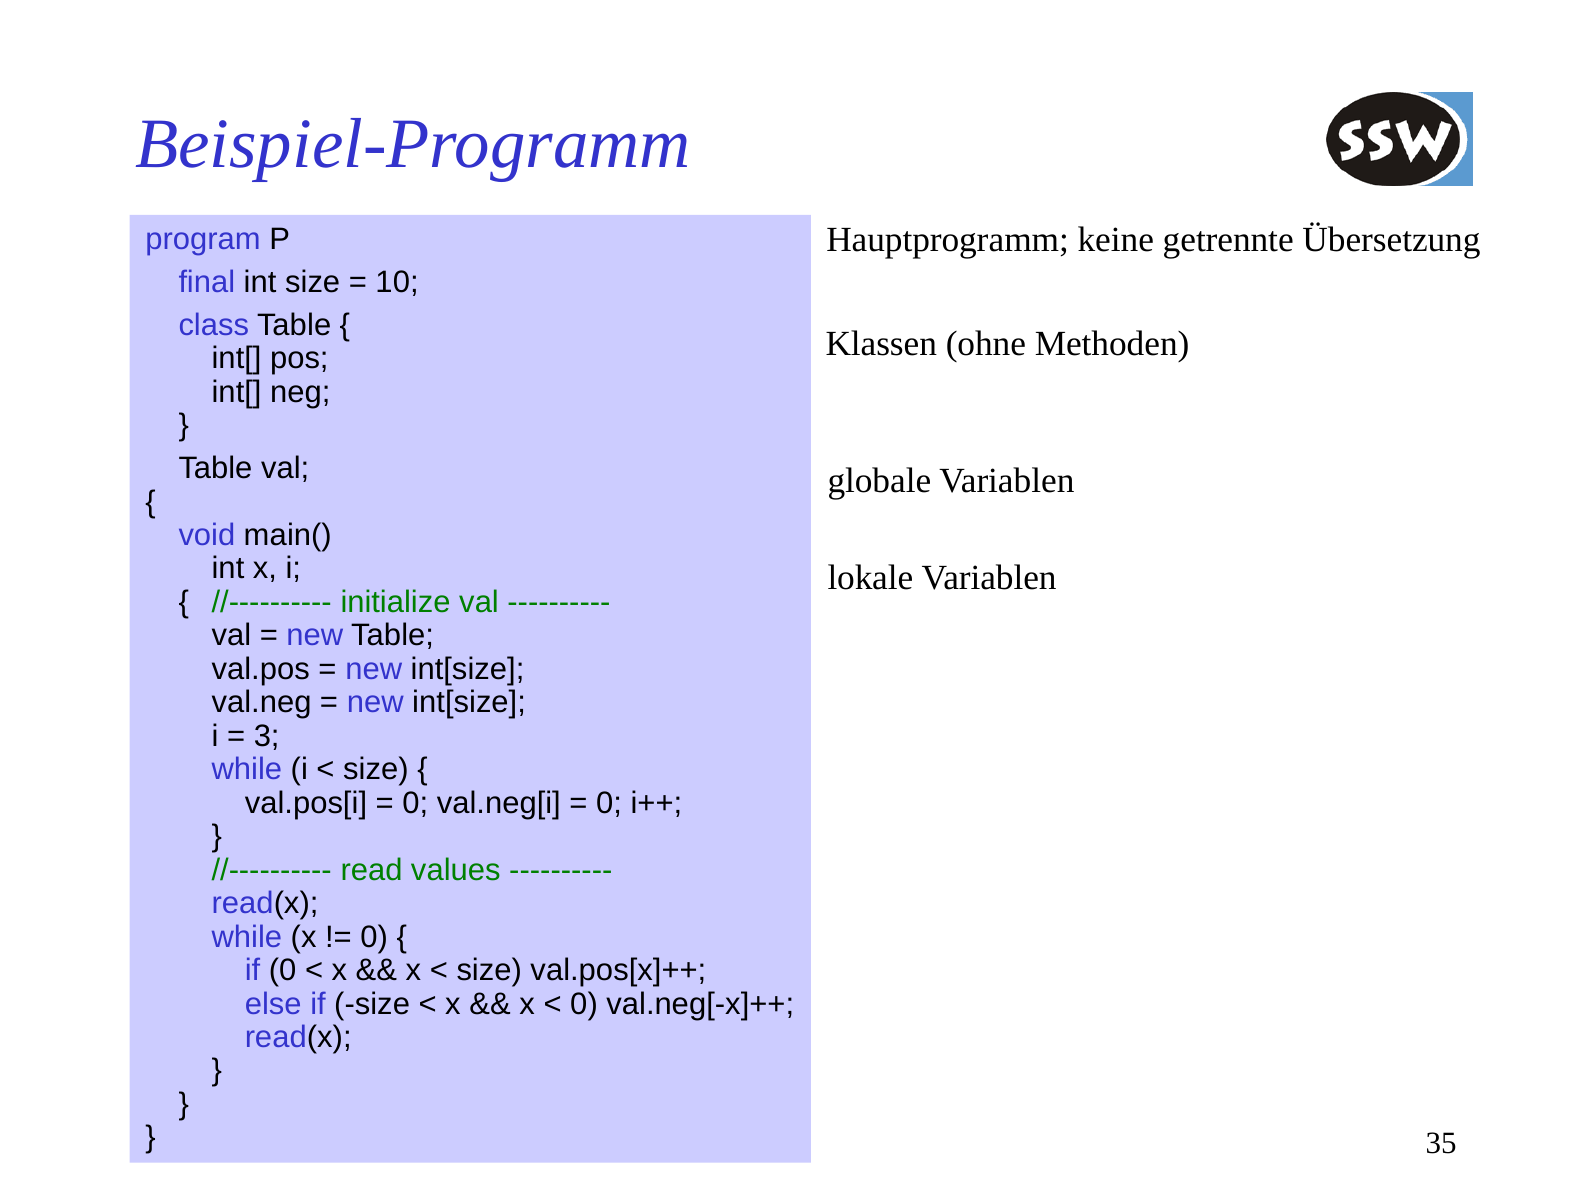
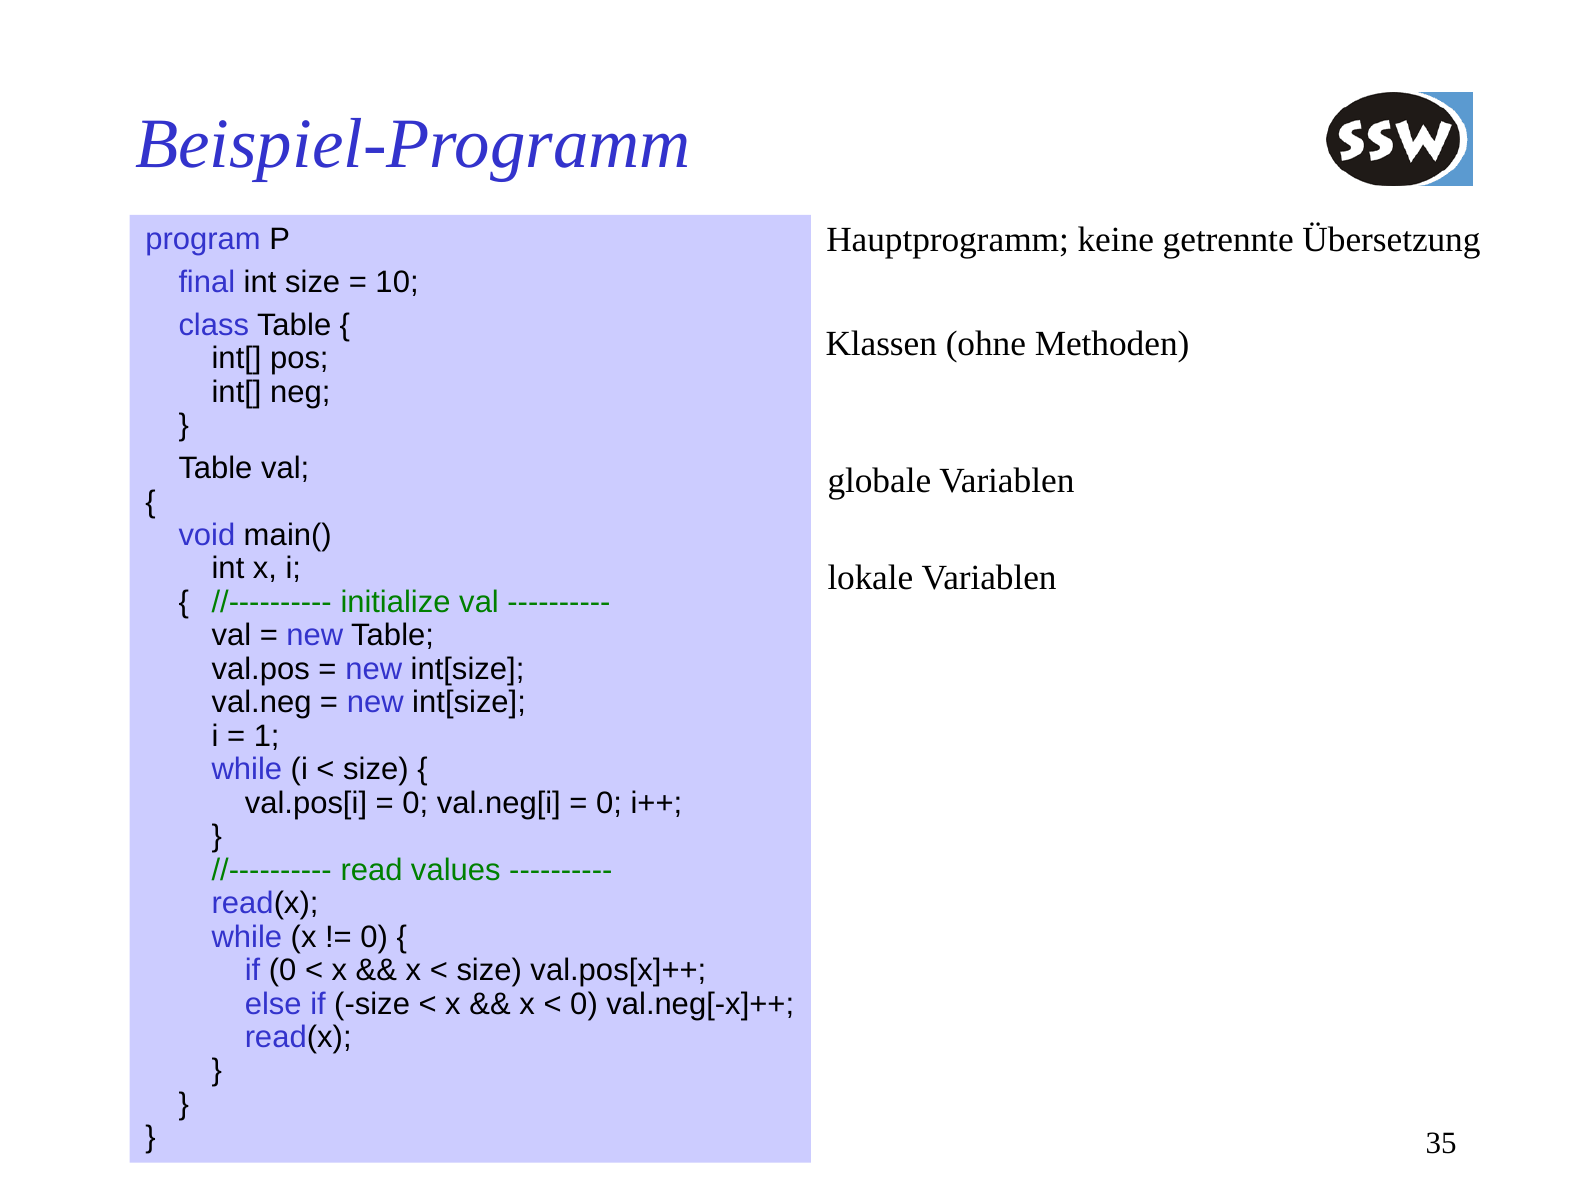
3: 3 -> 1
